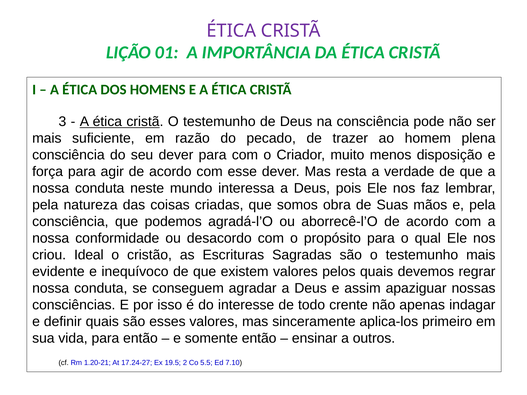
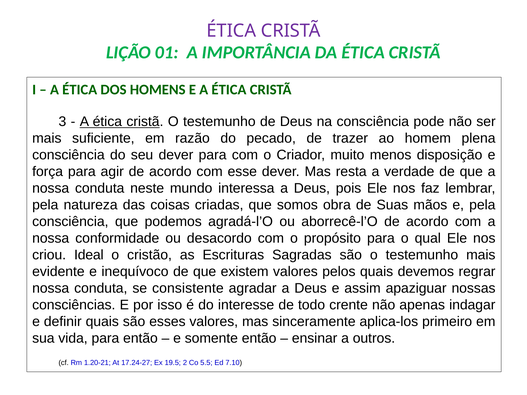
conseguem: conseguem -> consistente
